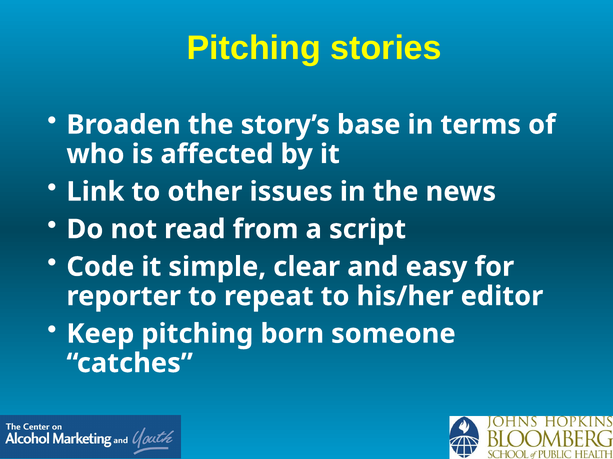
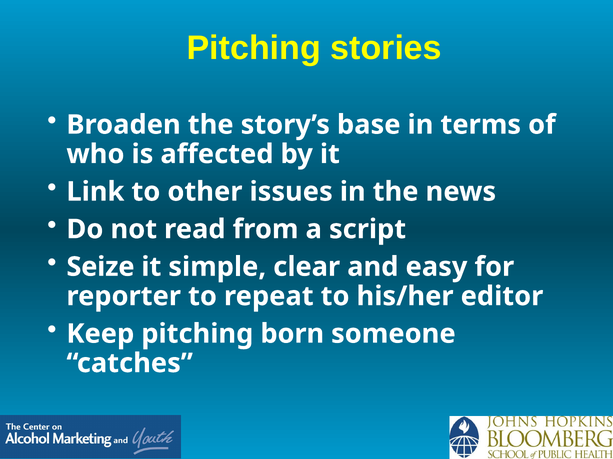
Code: Code -> Seize
